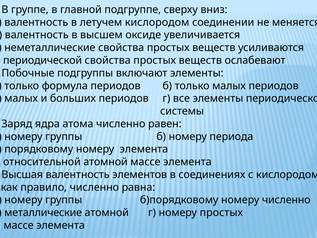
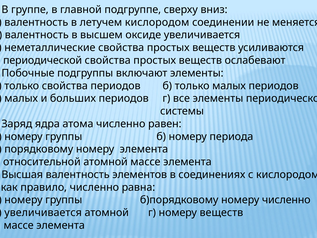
только формула: формула -> свойства
металлические at (43, 212): металлические -> увеличивается
номеру простых: простых -> веществ
